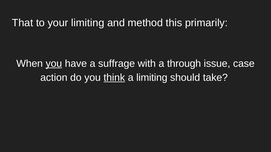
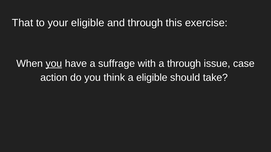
your limiting: limiting -> eligible
and method: method -> through
primarily: primarily -> exercise
think underline: present -> none
a limiting: limiting -> eligible
